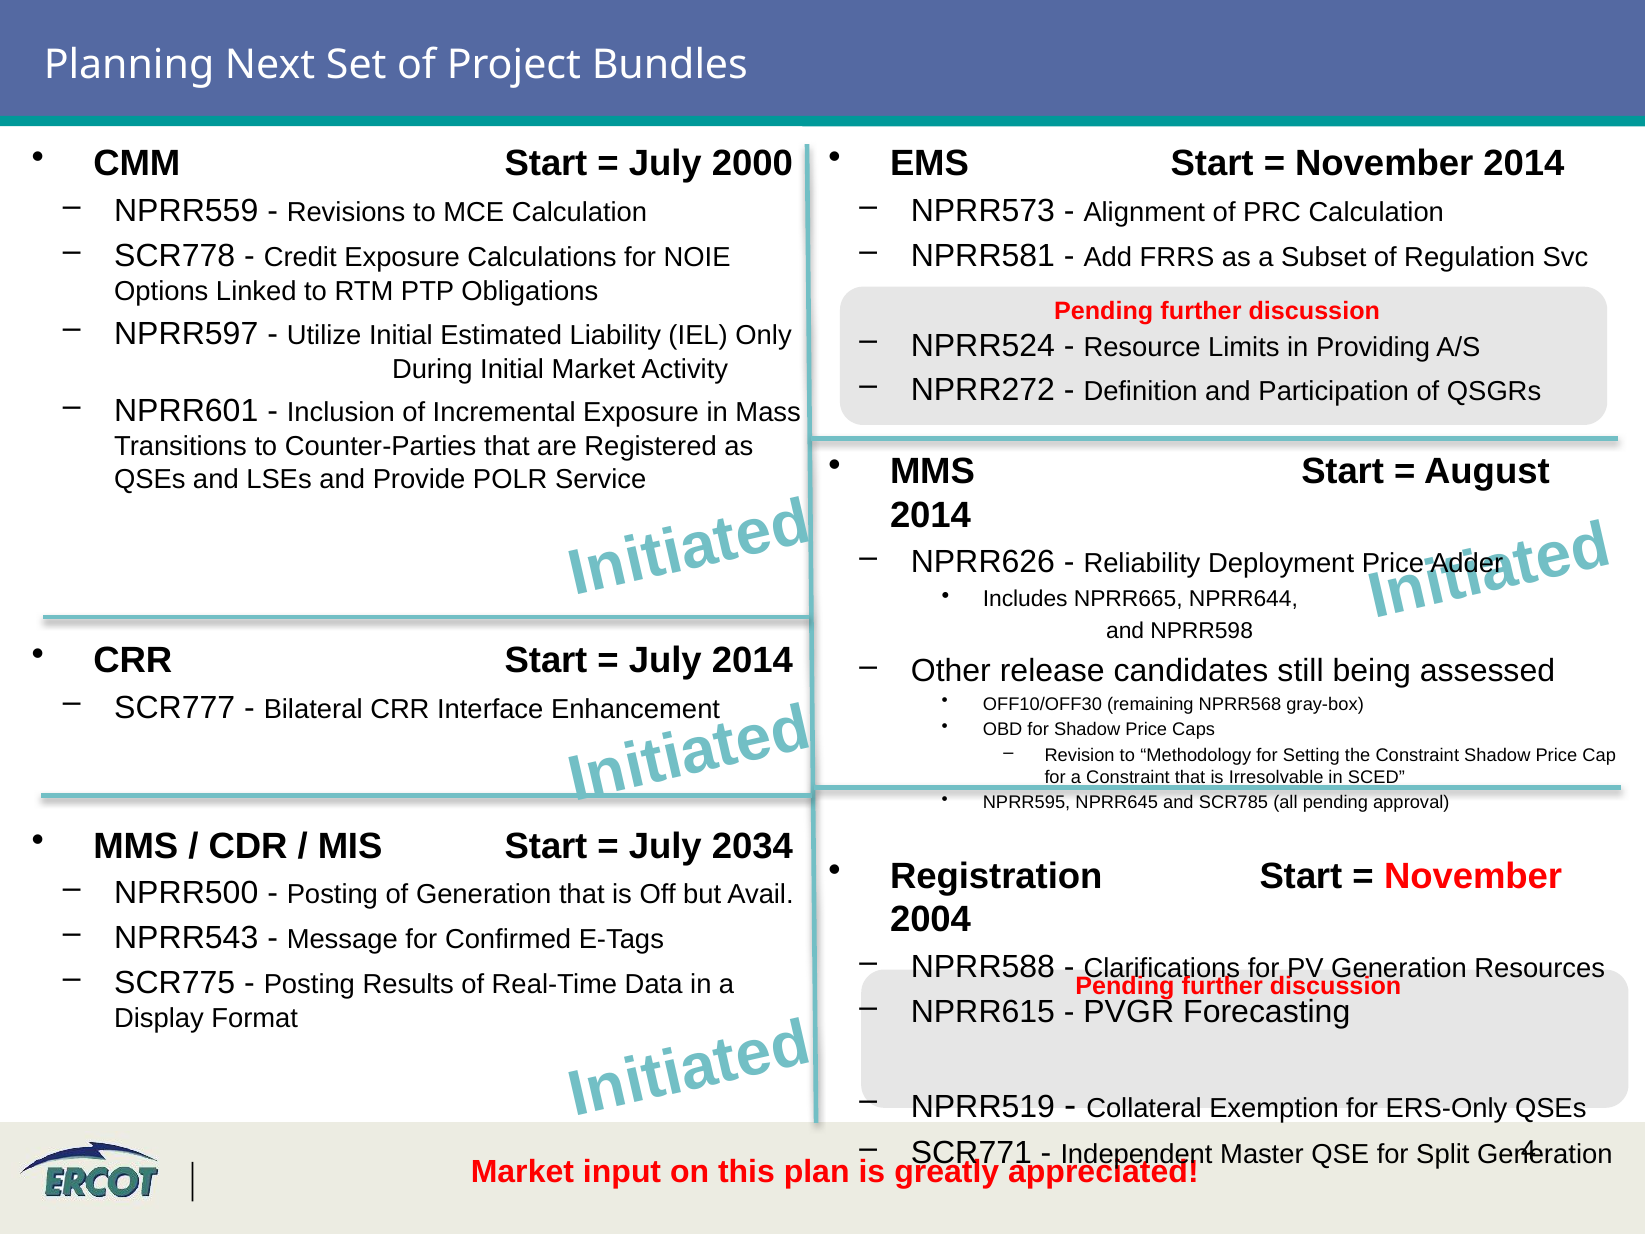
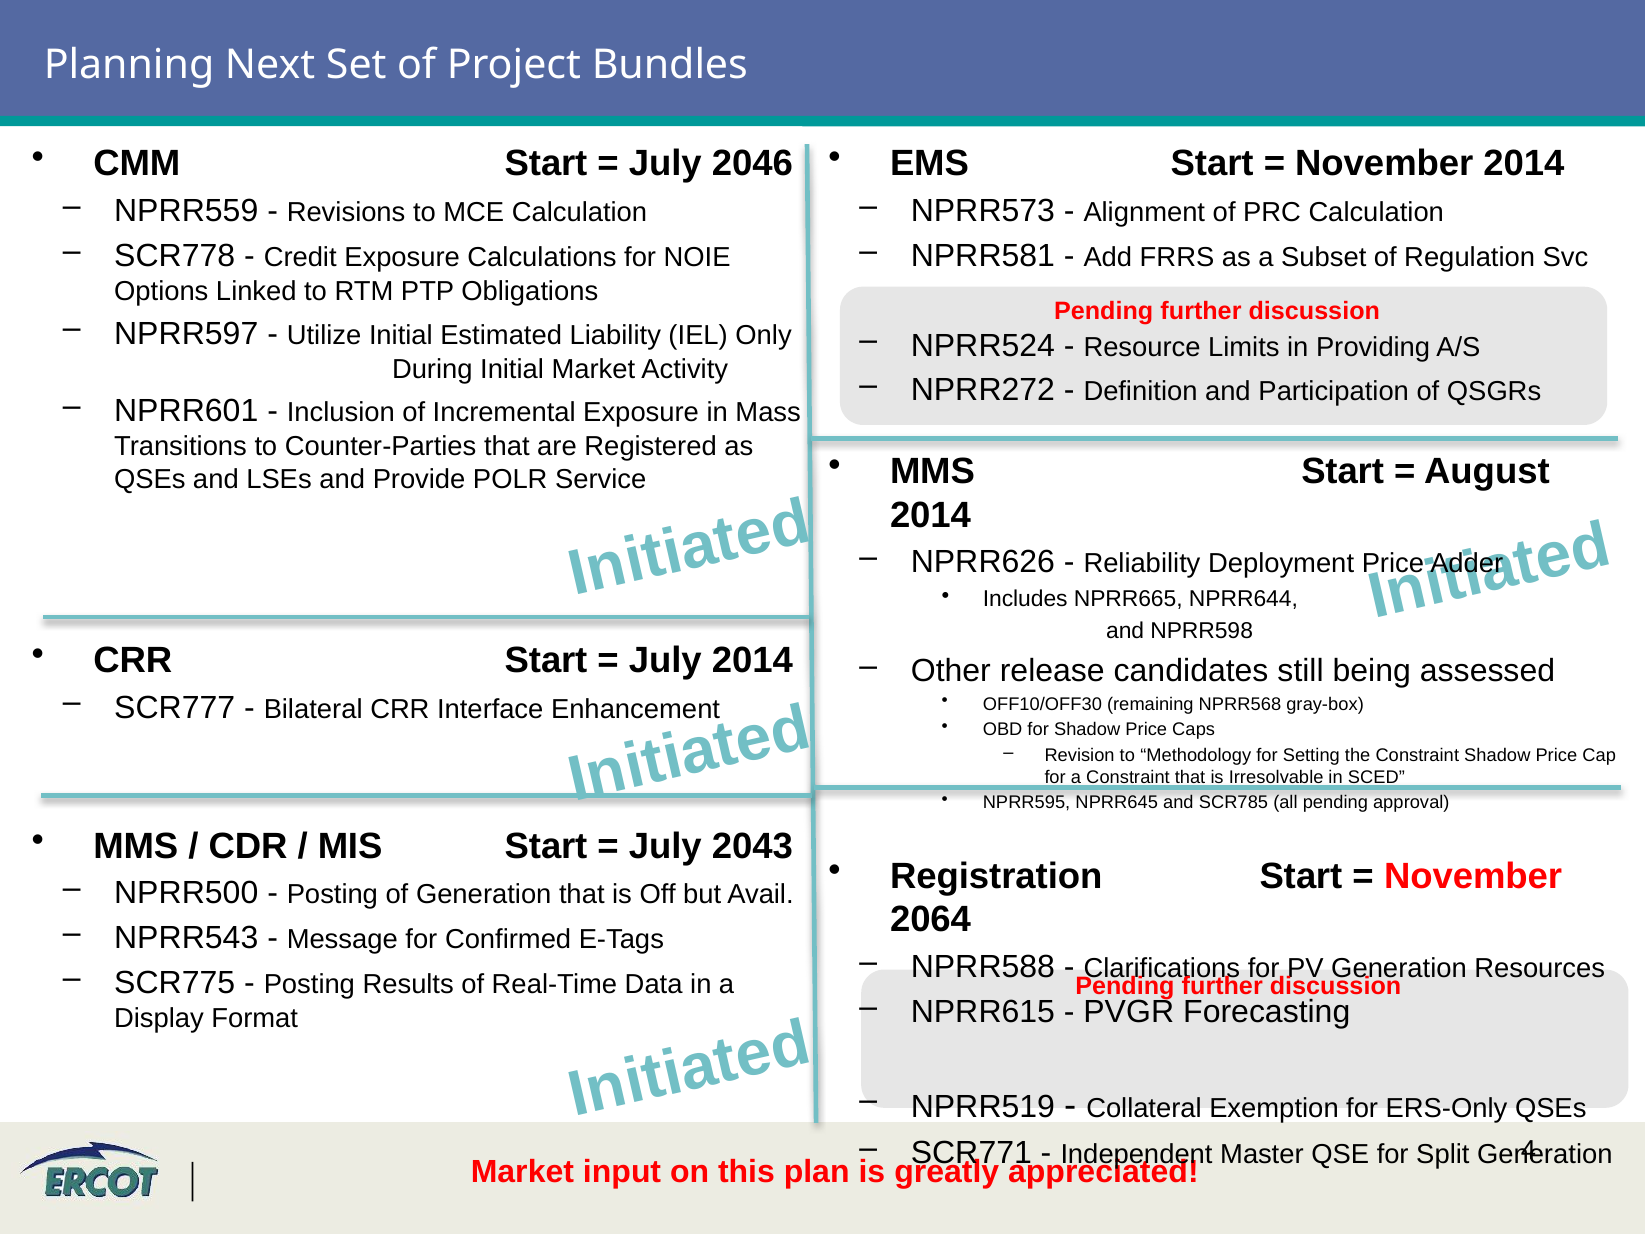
2000: 2000 -> 2046
2034: 2034 -> 2043
2004: 2004 -> 2064
